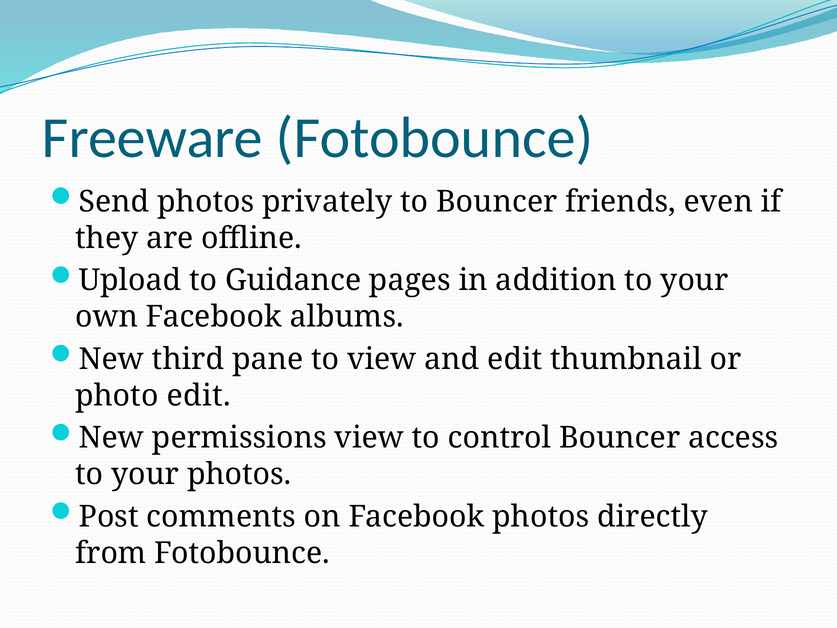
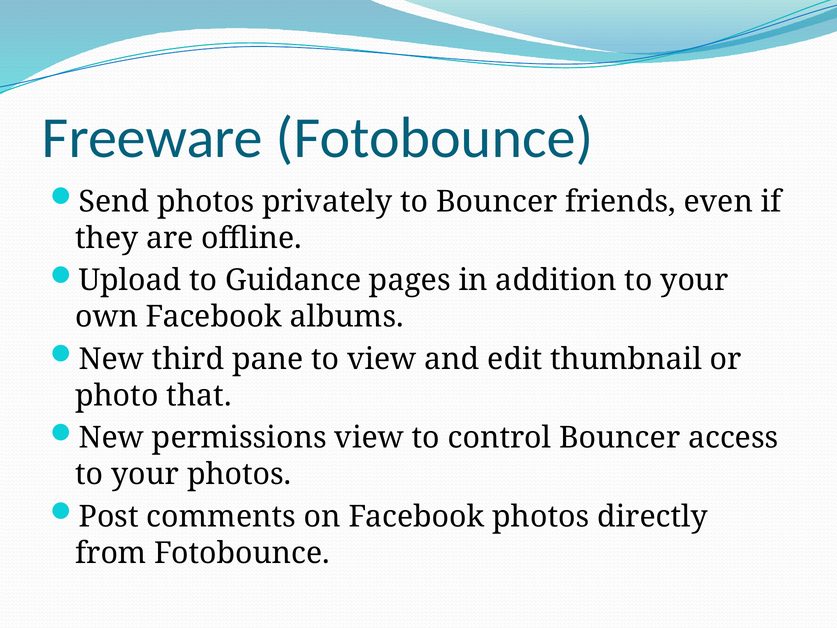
photo edit: edit -> that
